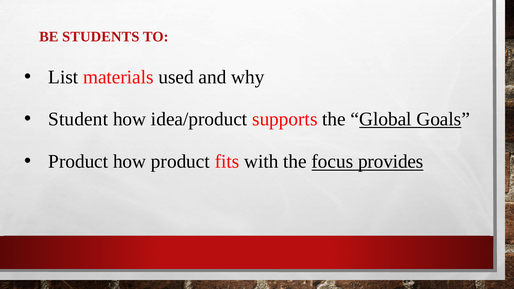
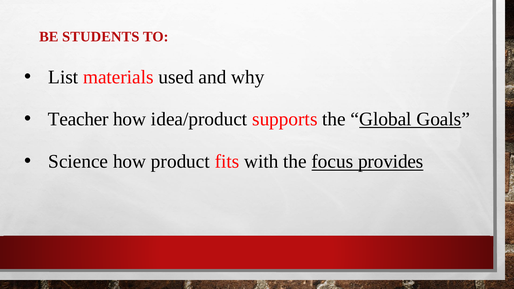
Student: Student -> Teacher
Product at (78, 162): Product -> Science
